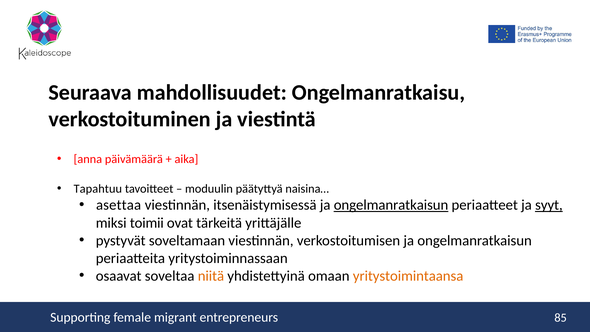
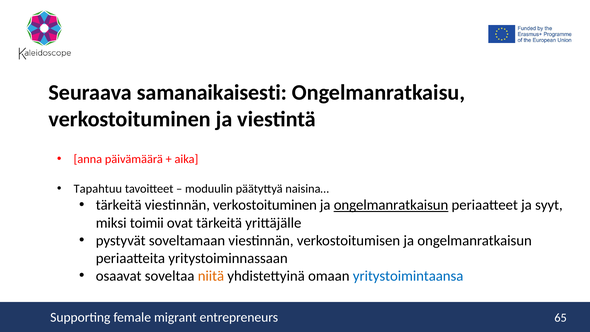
mahdollisuudet: mahdollisuudet -> samanaikaisesti
asettaa at (119, 205): asettaa -> tärkeitä
viestinnän itsenäistymisessä: itsenäistymisessä -> verkostoituminen
syyt underline: present -> none
yritystoimintaansa colour: orange -> blue
85: 85 -> 65
